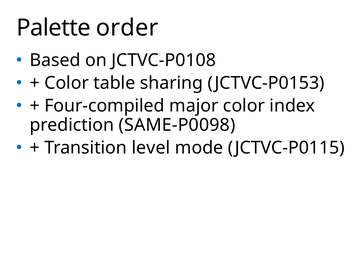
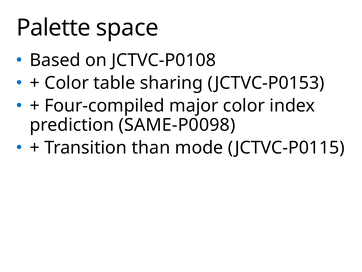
order: order -> space
level: level -> than
